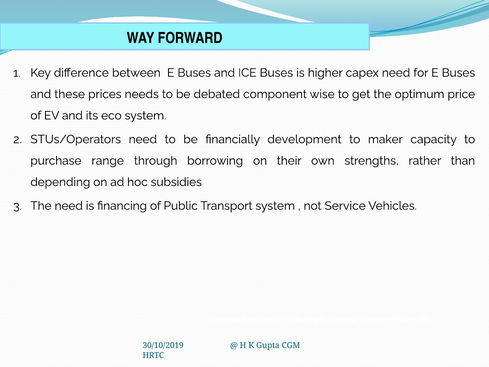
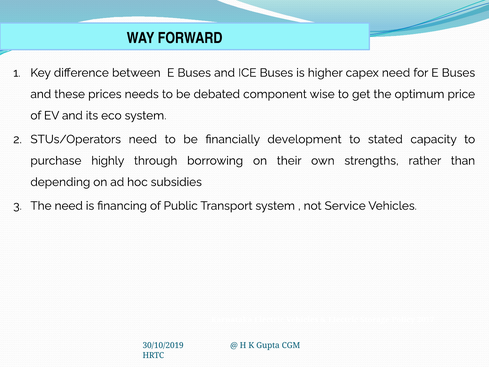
maker: maker -> stated
range: range -> highly
